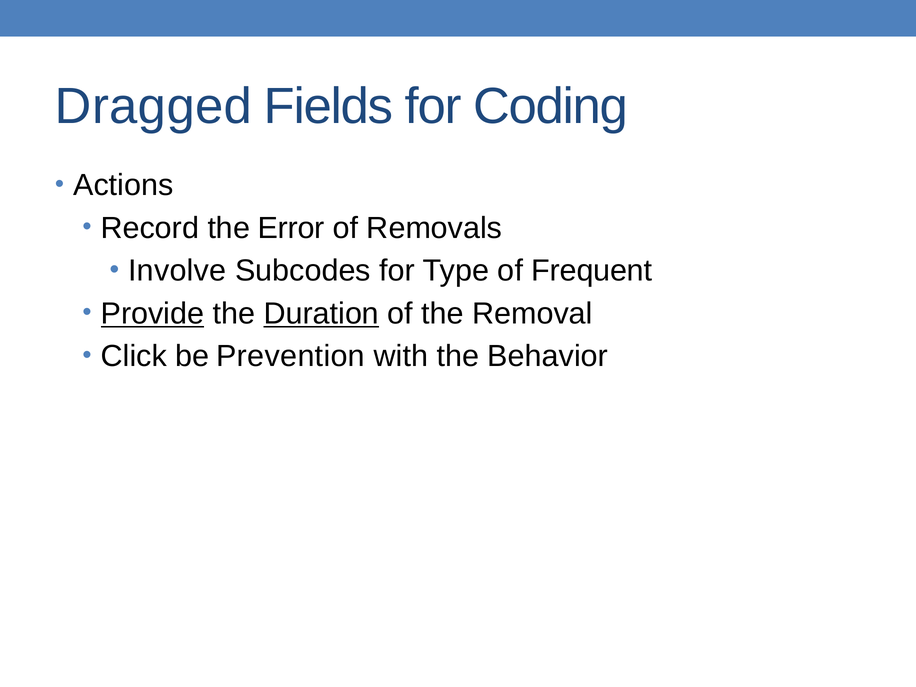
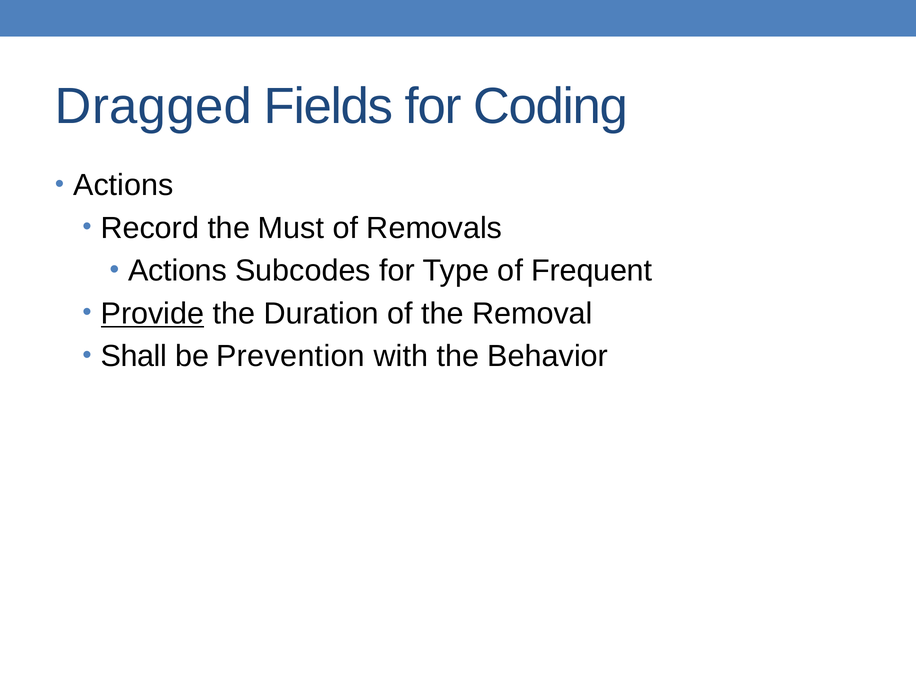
Error: Error -> Must
Involve at (177, 271): Involve -> Actions
Duration underline: present -> none
Click: Click -> Shall
